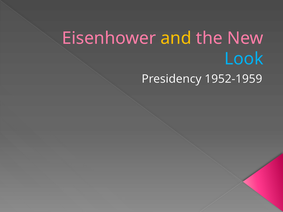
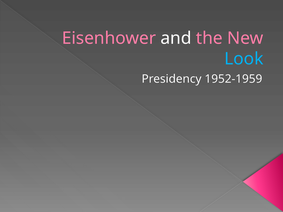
and colour: yellow -> white
